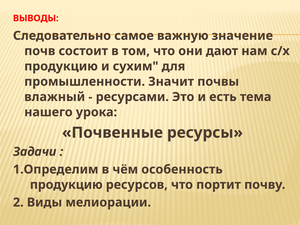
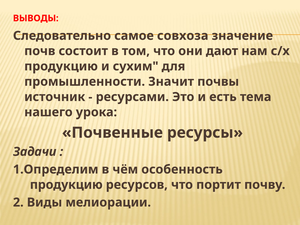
важную: важную -> совхоза
влажный: влажный -> источник
